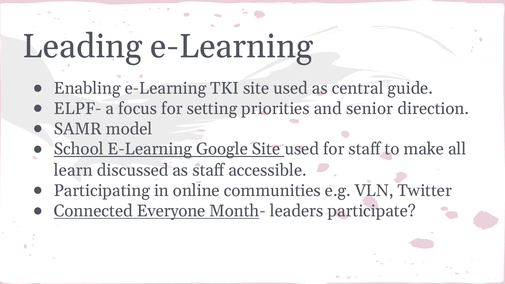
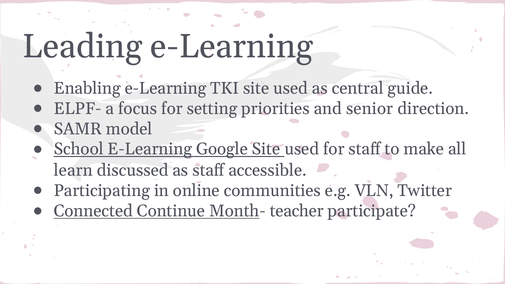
Everyone: Everyone -> Continue
leaders: leaders -> teacher
